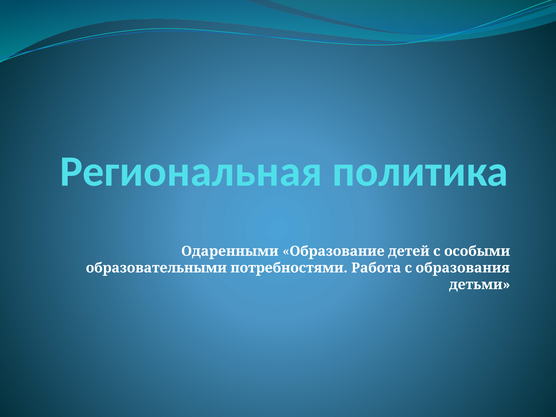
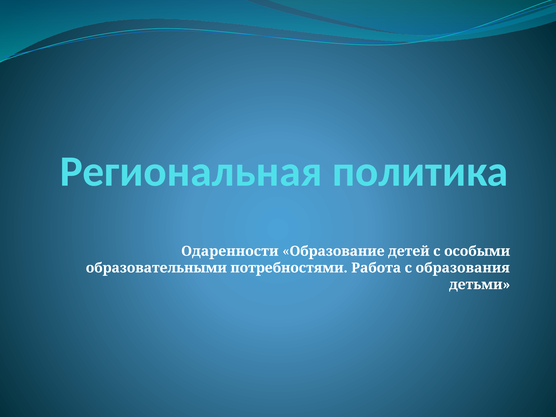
Одаренными: Одаренными -> Одаренности
